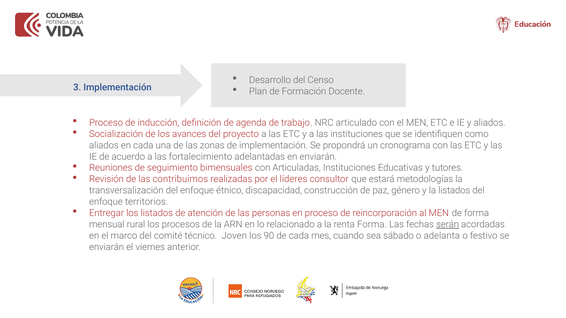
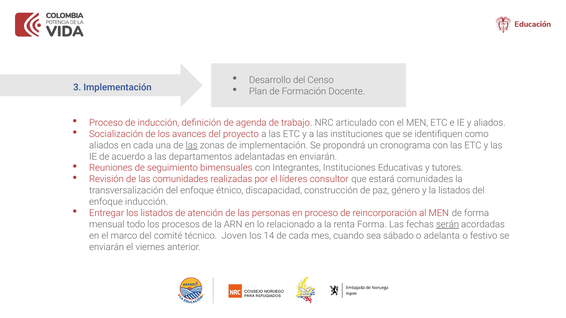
las at (192, 145) underline: none -> present
fortalecimiento: fortalecimiento -> departamentos
Articuladas: Articuladas -> Integrantes
las contribuimos: contribuimos -> comunidades
estará metodologías: metodologías -> comunidades
enfoque territorios: territorios -> inducción
rural: rural -> todo
90: 90 -> 14
